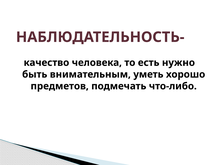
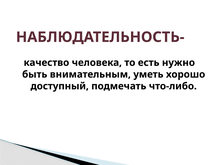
предметов: предметов -> доступный
